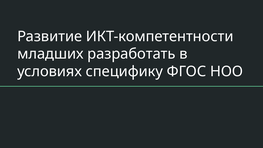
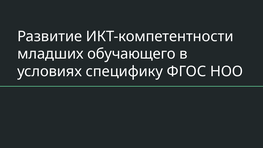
разработать: разработать -> обучающего
